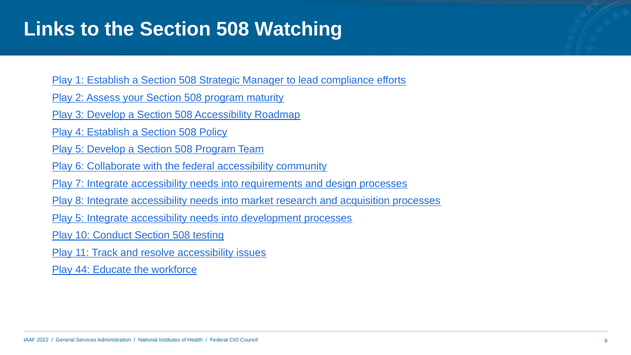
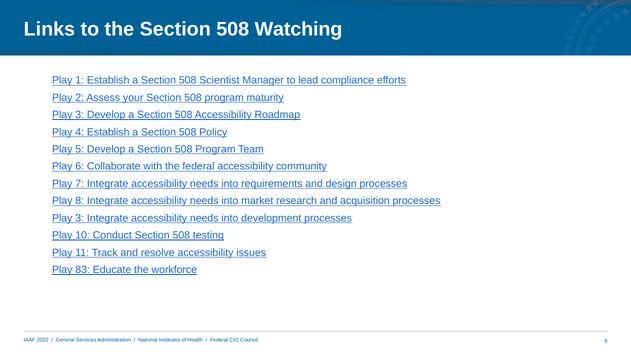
Strategic: Strategic -> Scientist
5 at (80, 218): 5 -> 3
44: 44 -> 83
